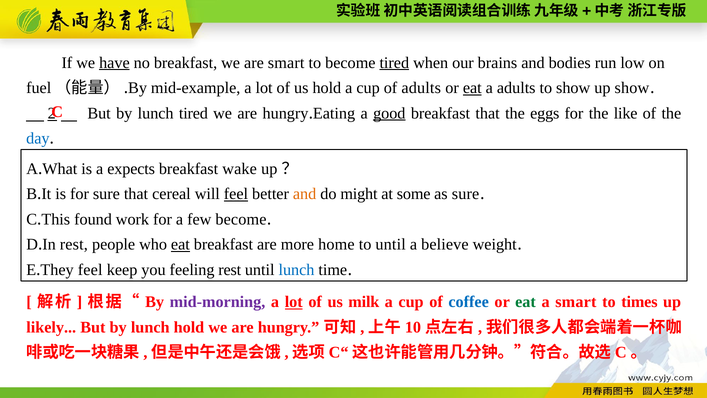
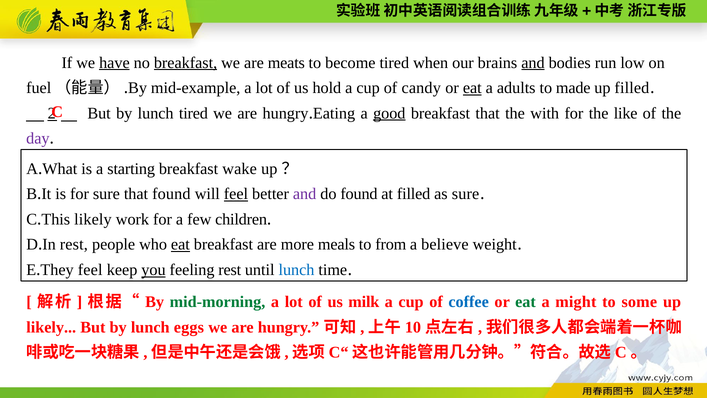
breakfast at (186, 63) underline: none -> present
are smart: smart -> meats
tired at (394, 63) underline: present -> none
and at (533, 63) underline: none -> present
of adults: adults -> candy
to show: show -> made
up show: show -> filled
eggs: eggs -> with
day colour: blue -> purple
expects: expects -> starting
that cereal: cereal -> found
and at (305, 194) colour: orange -> purple
do might: might -> found
at some: some -> filled
found at (93, 219): found -> likely
few become: become -> children
home: home -> meals
to until: until -> from
you underline: none -> present
mid-morning colour: purple -> green
lot at (294, 302) underline: present -> none
a smart: smart -> might
times: times -> some
lunch hold: hold -> eggs
